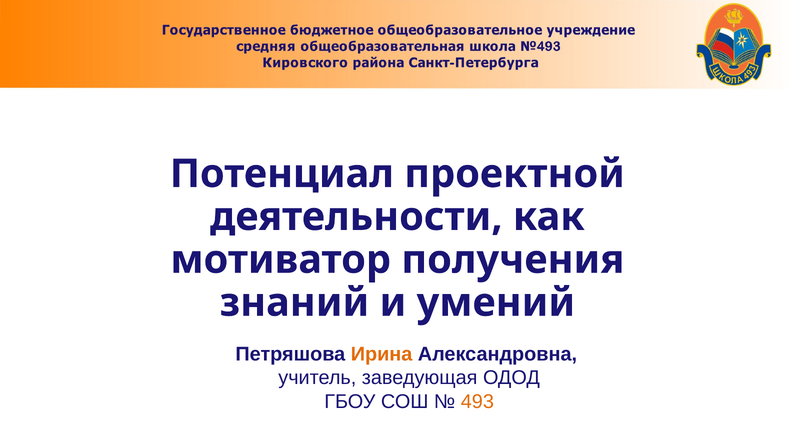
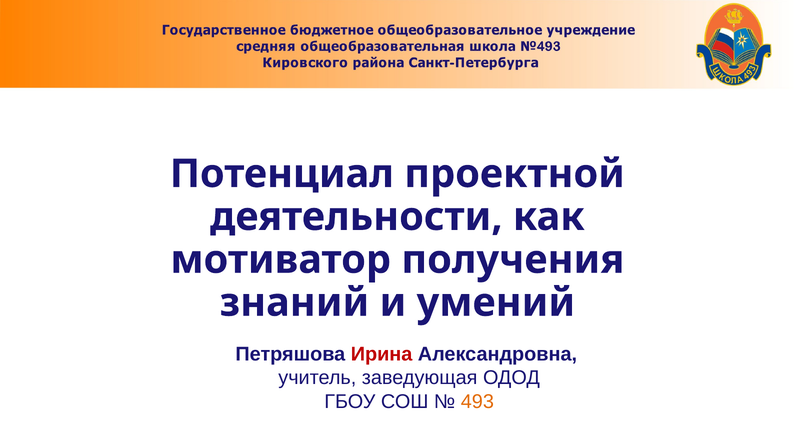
Ирина colour: orange -> red
